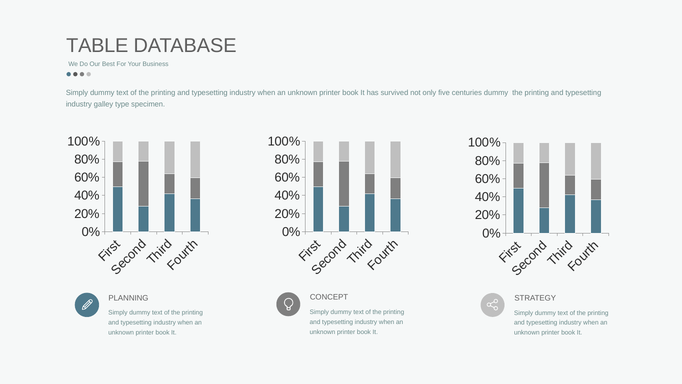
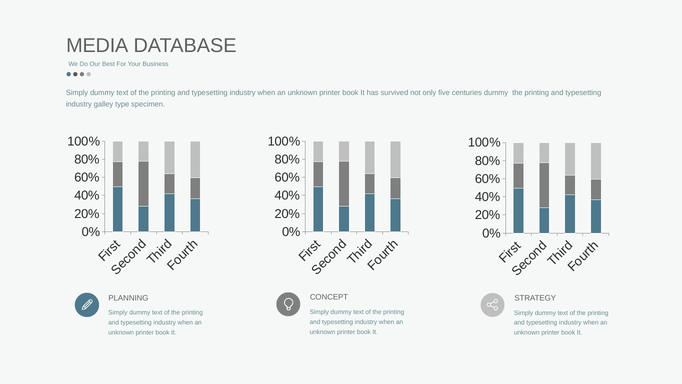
TABLE: TABLE -> MEDIA
